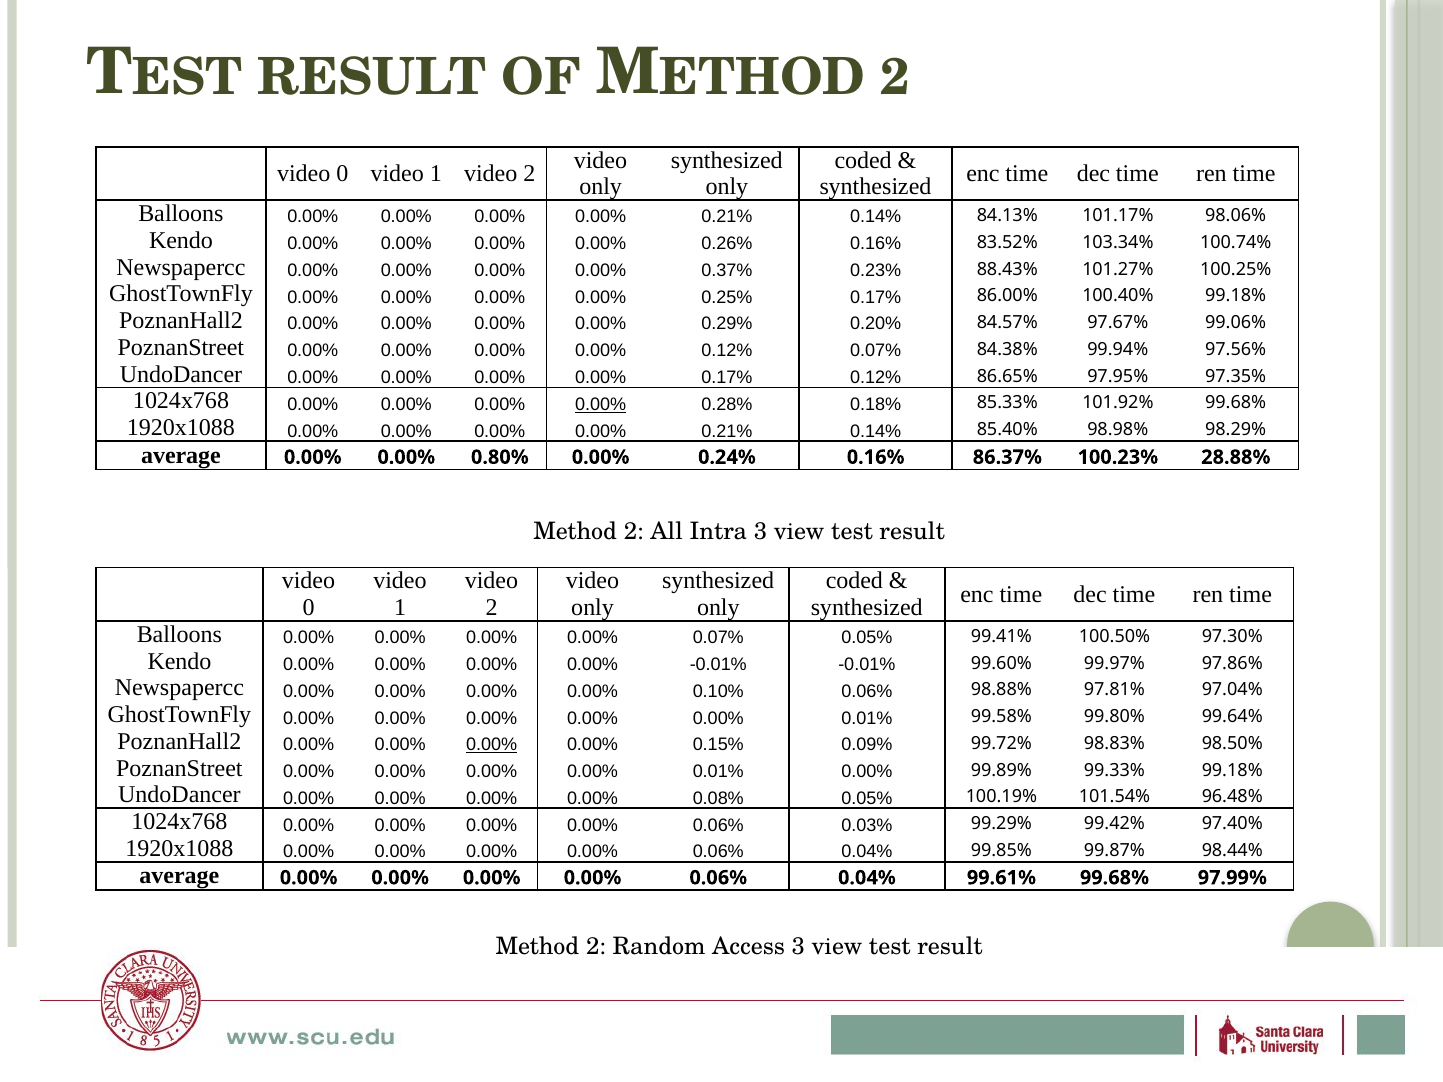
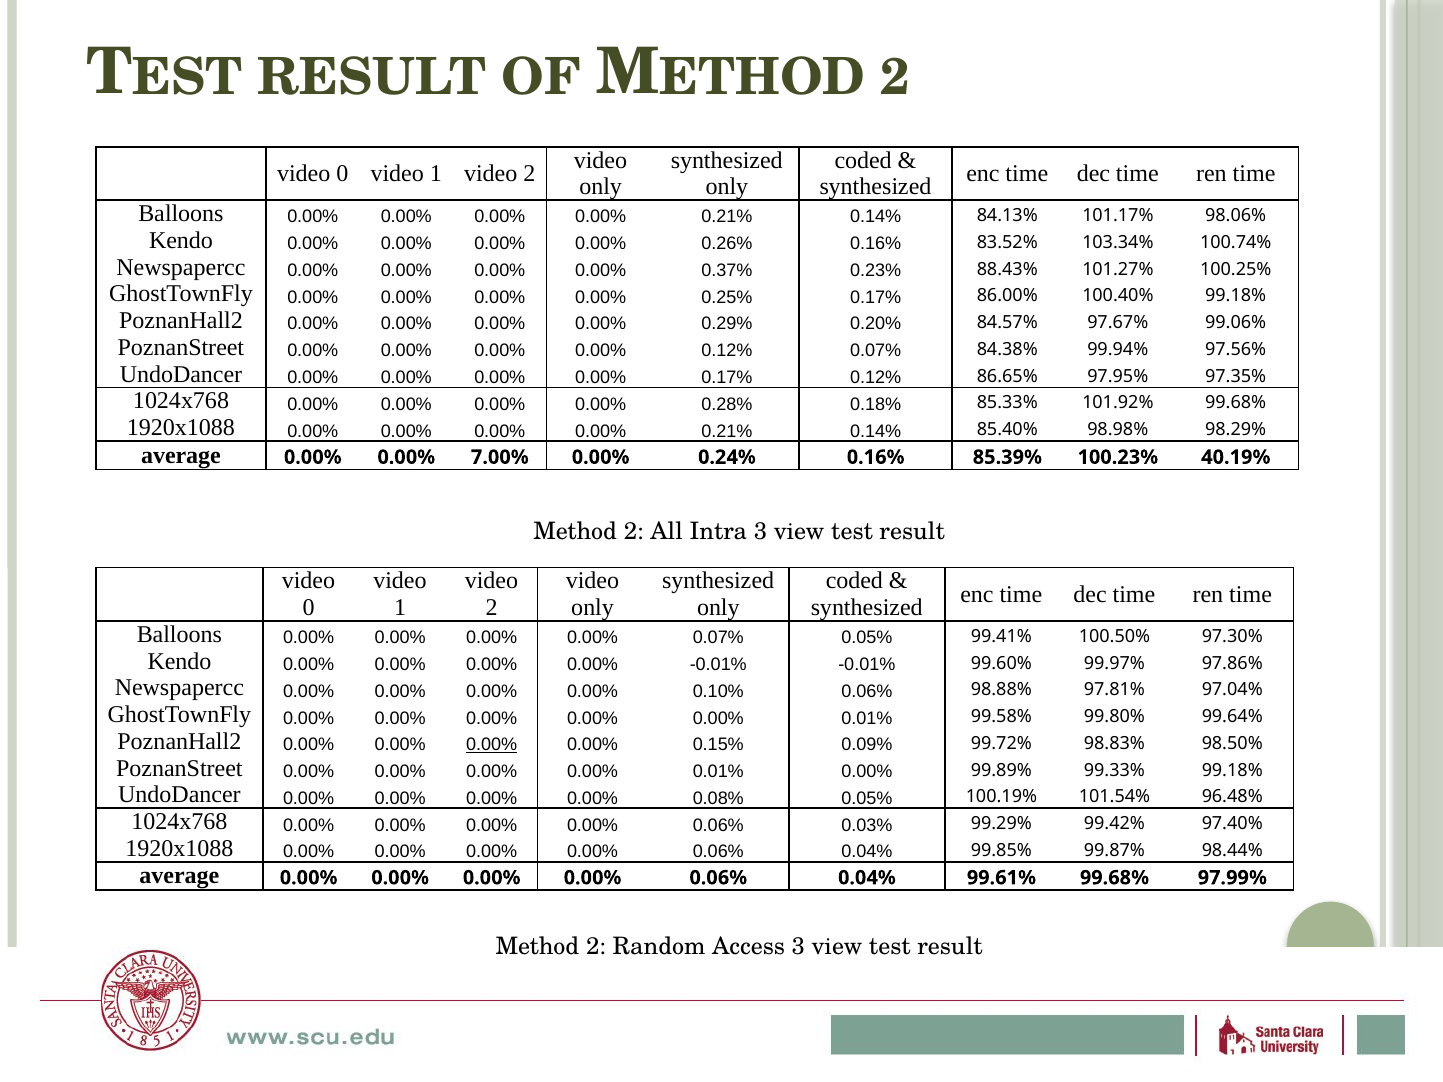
0.00% at (601, 404) underline: present -> none
0.80%: 0.80% -> 7.00%
86.37%: 86.37% -> 85.39%
28.88%: 28.88% -> 40.19%
